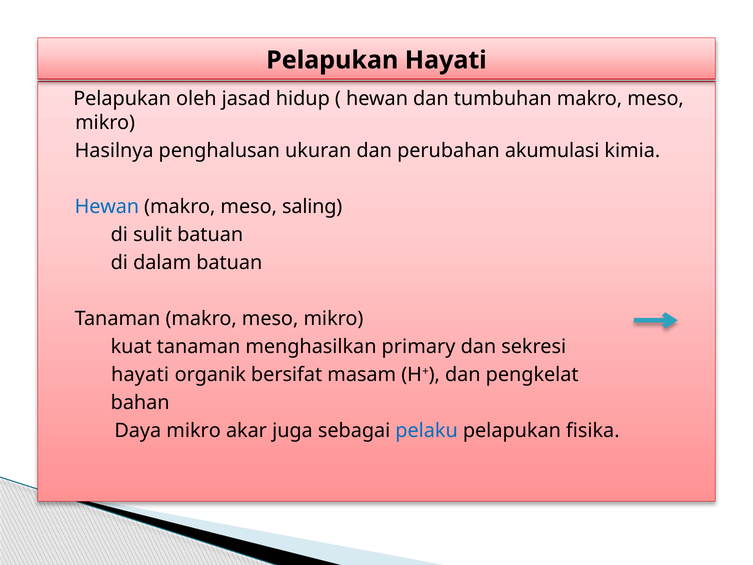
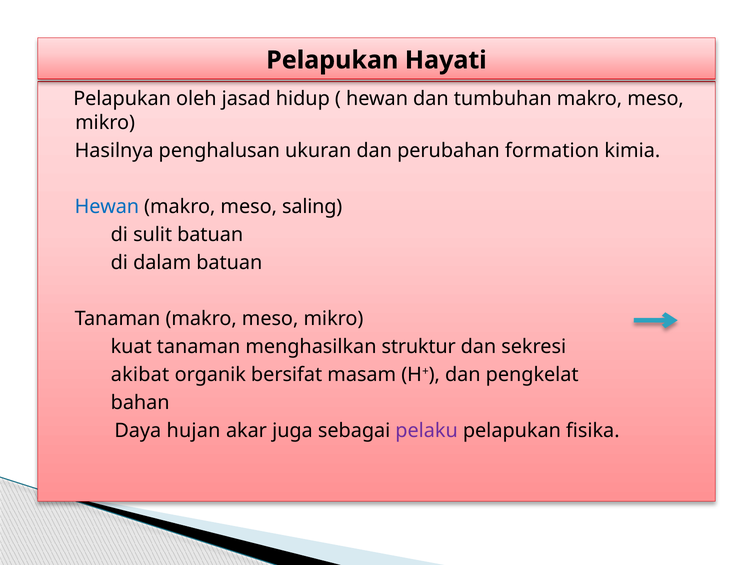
akumulasi: akumulasi -> formation
primary: primary -> struktur
hayati at (140, 375): hayati -> akibat
Daya mikro: mikro -> hujan
pelaku colour: blue -> purple
